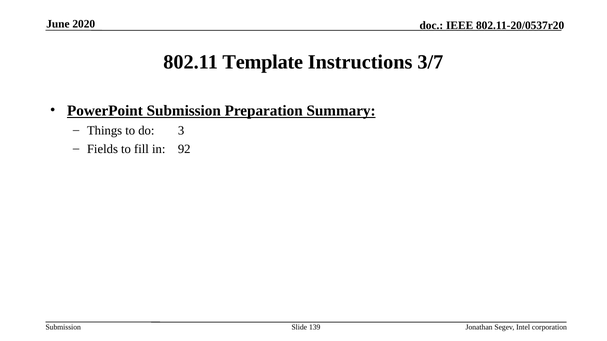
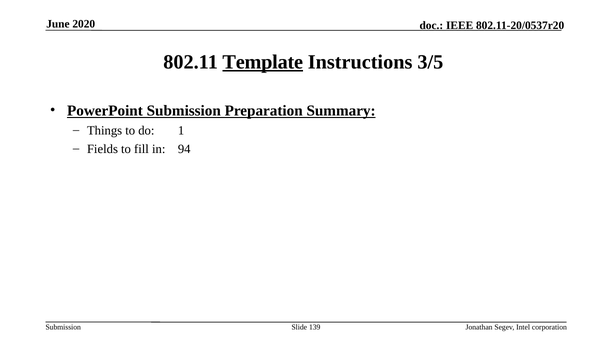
Template underline: none -> present
3/7: 3/7 -> 3/5
3: 3 -> 1
92: 92 -> 94
